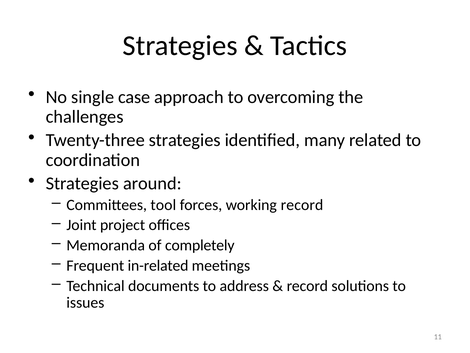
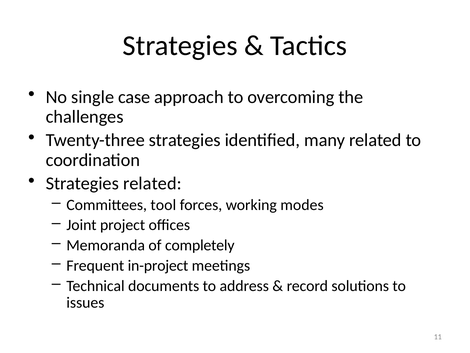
Strategies around: around -> related
working record: record -> modes
in-related: in-related -> in-project
